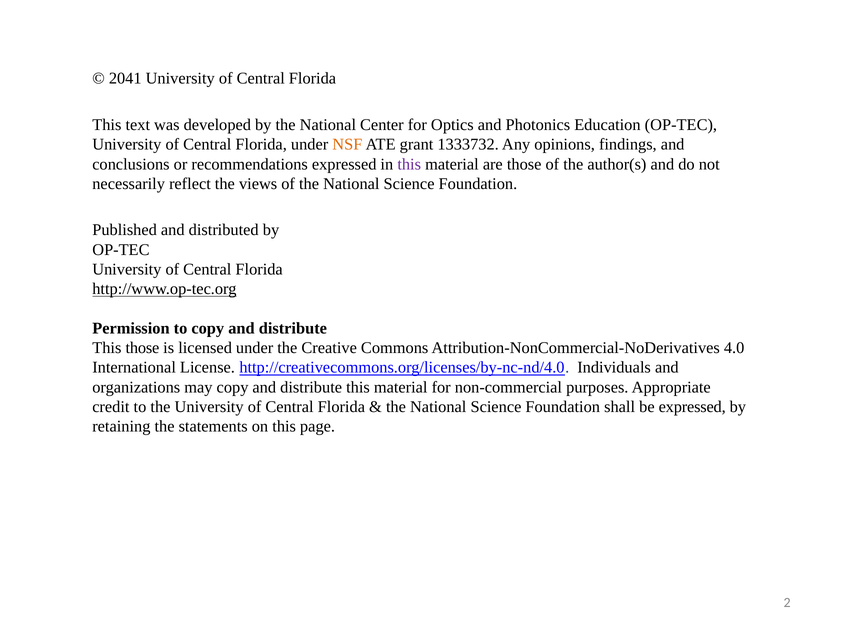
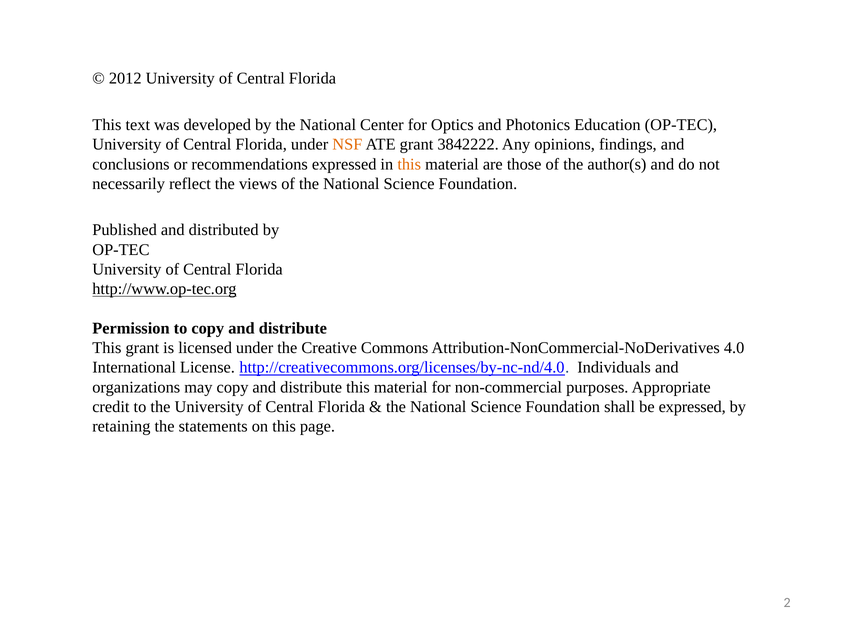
2041: 2041 -> 2012
1333732: 1333732 -> 3842222
this at (409, 164) colour: purple -> orange
This those: those -> grant
